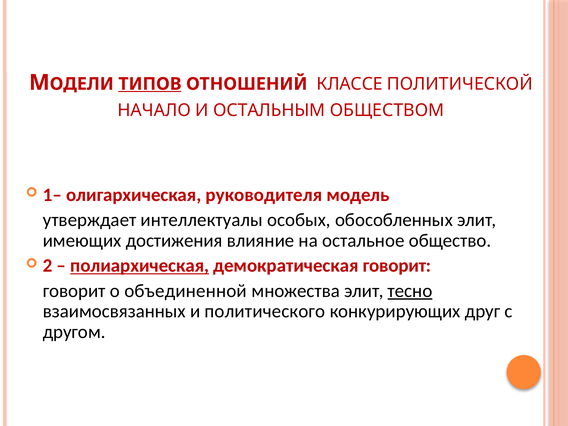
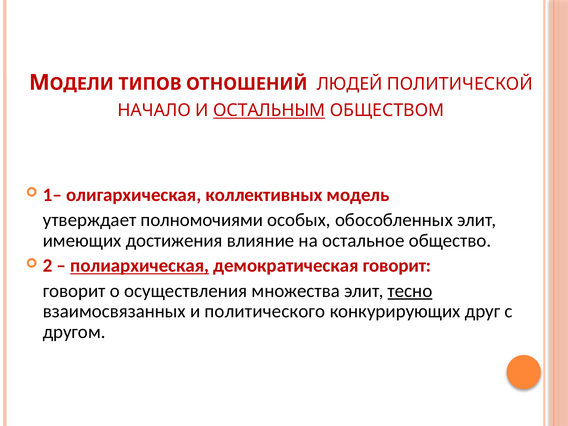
ТИПОВ underline: present -> none
КЛАССЕ: КЛАССЕ -> ЛЮДЕЙ
ОСТАЛЬНЫМ underline: none -> present
руководителя: руководителя -> коллективных
интеллектуалы: интеллектуалы -> полномочиями
объединенной: объединенной -> осуществления
